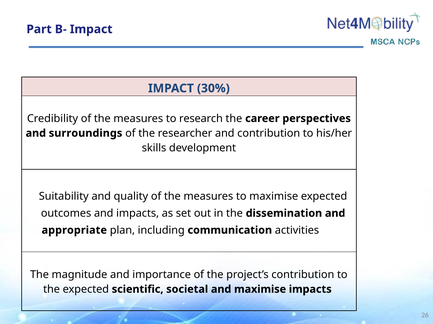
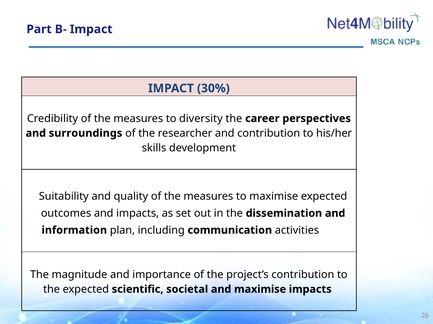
research: research -> diversity
appropriate: appropriate -> information
